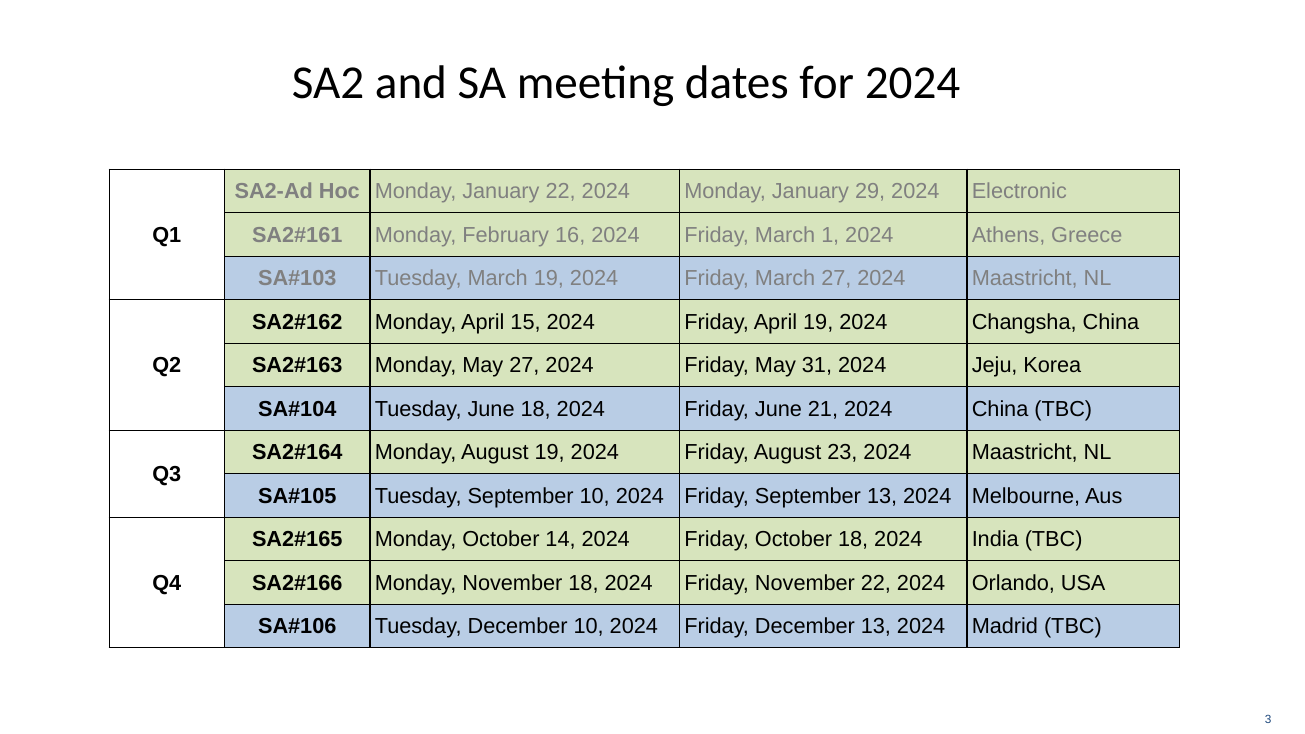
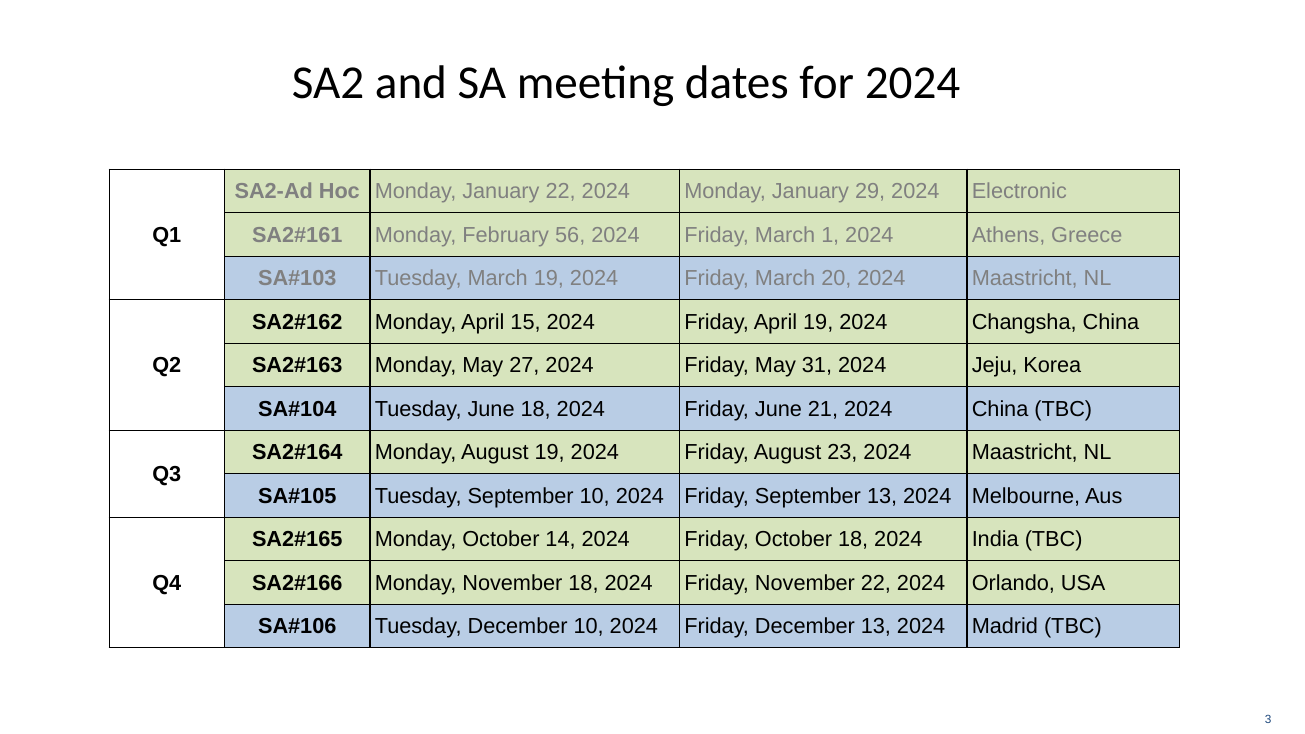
16: 16 -> 56
March 27: 27 -> 20
